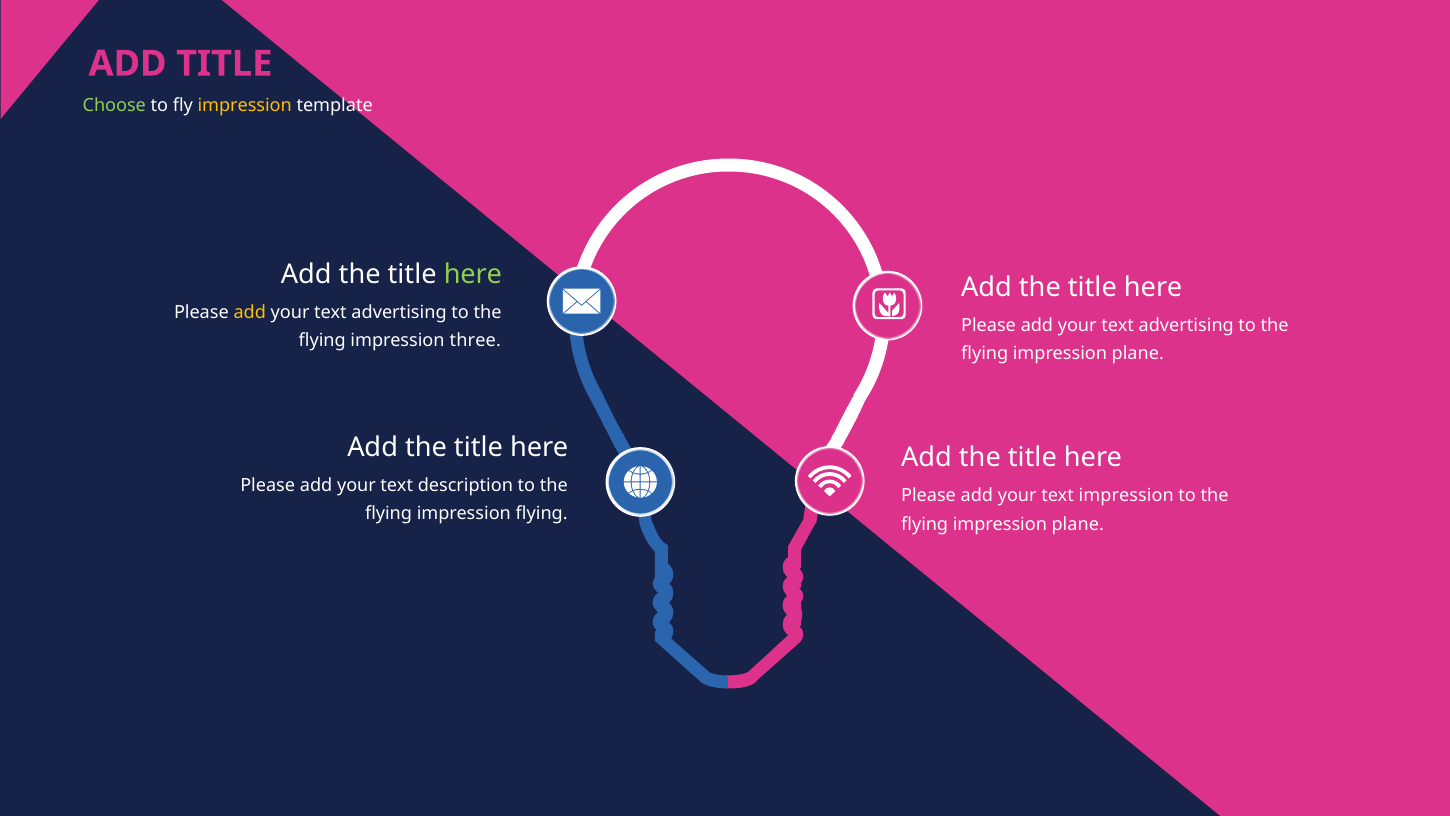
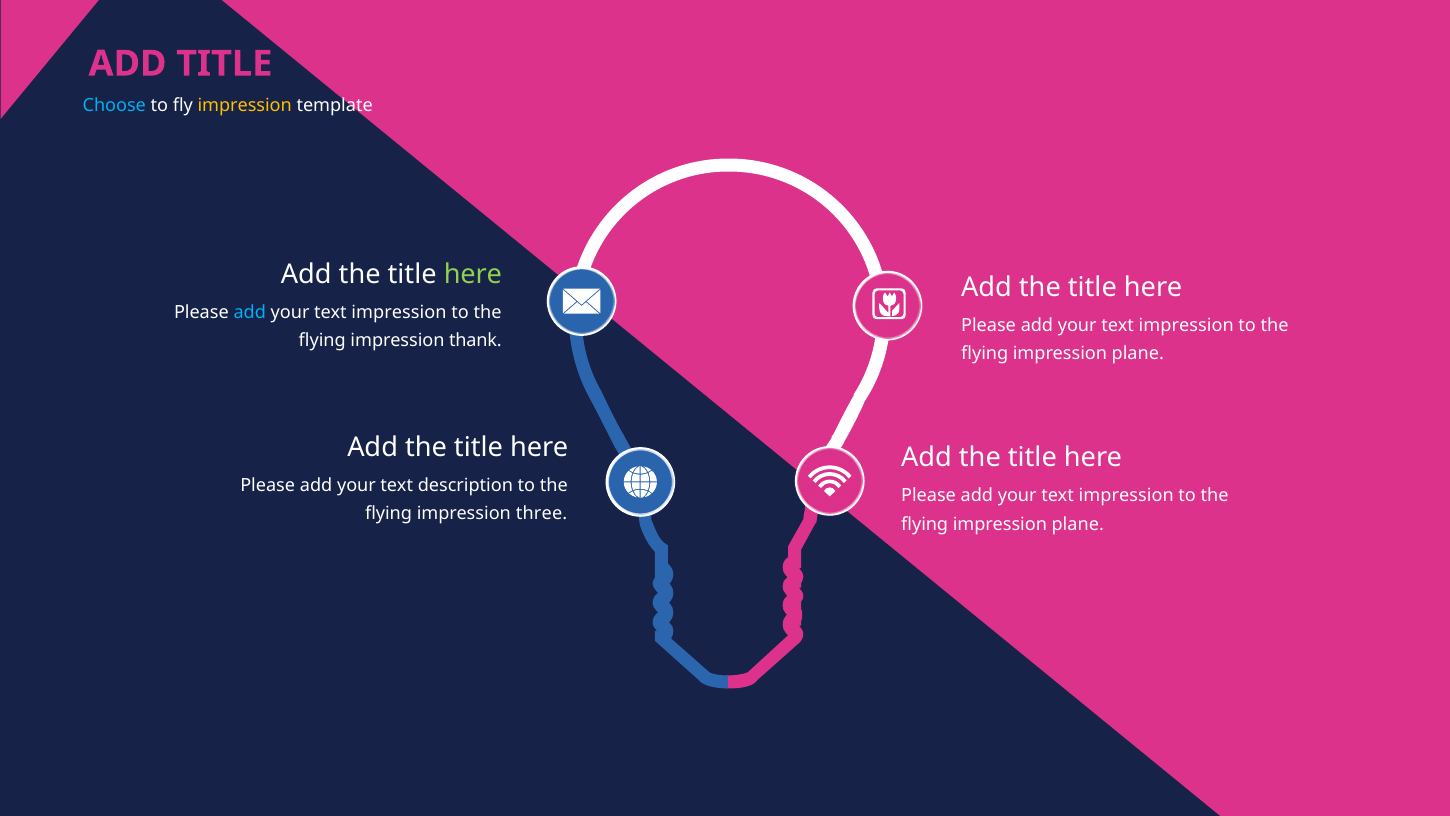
Choose colour: light green -> light blue
add at (250, 312) colour: yellow -> light blue
advertising at (399, 312): advertising -> impression
advertising at (1186, 325): advertising -> impression
three: three -> thank
impression flying: flying -> three
